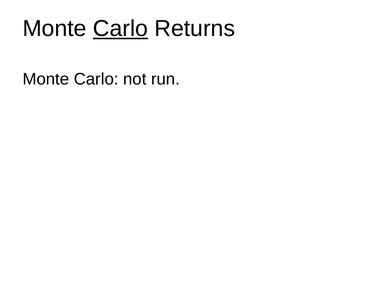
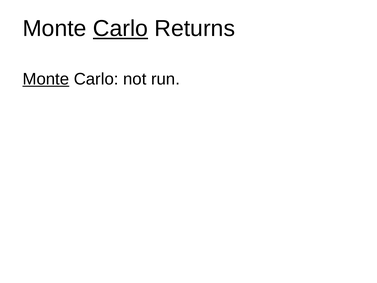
Monte at (46, 79) underline: none -> present
